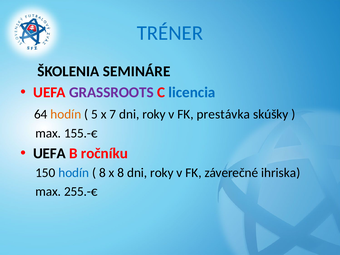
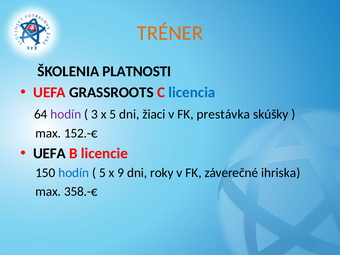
TRÉNER colour: blue -> orange
SEMINÁRE: SEMINÁRE -> PLATNOSTI
GRASSROOTS colour: purple -> black
hodín at (66, 114) colour: orange -> purple
5: 5 -> 3
x 7: 7 -> 5
roky at (154, 114): roky -> žiaci
155.-€: 155.-€ -> 152.-€
ročníku: ročníku -> licencie
8 at (102, 173): 8 -> 5
x 8: 8 -> 9
255.-€: 255.-€ -> 358.-€
